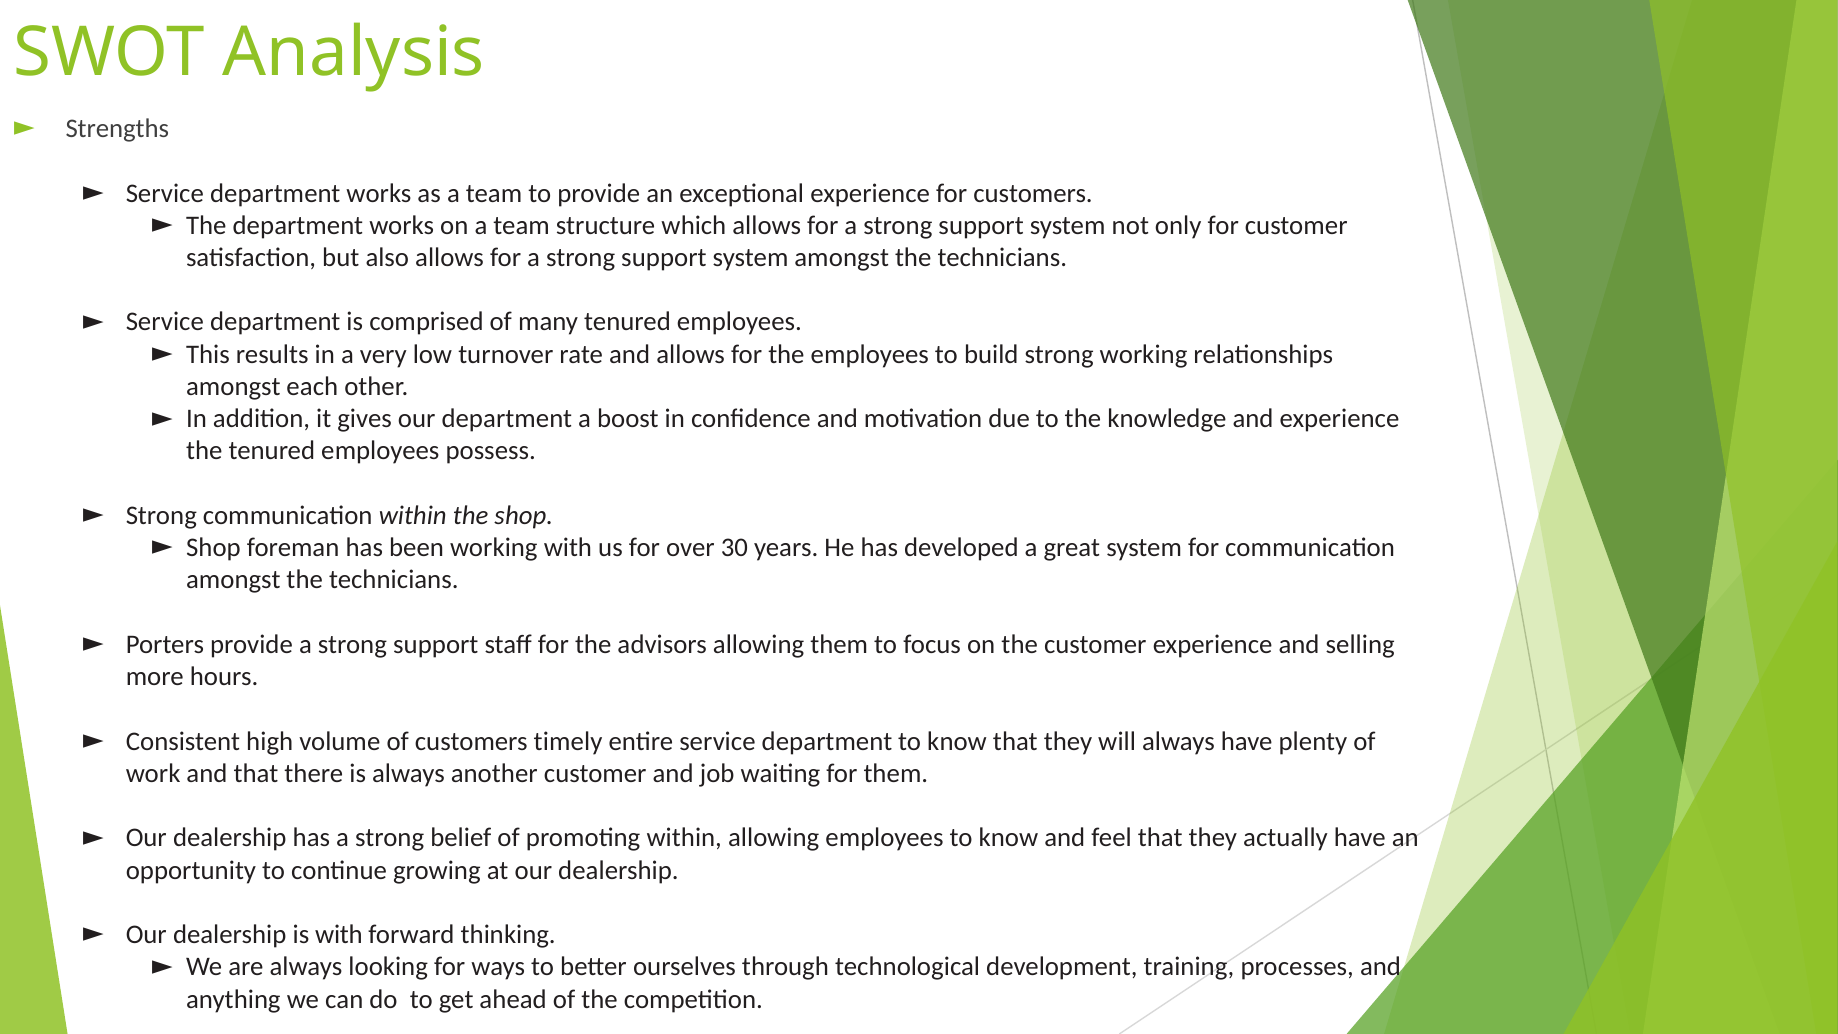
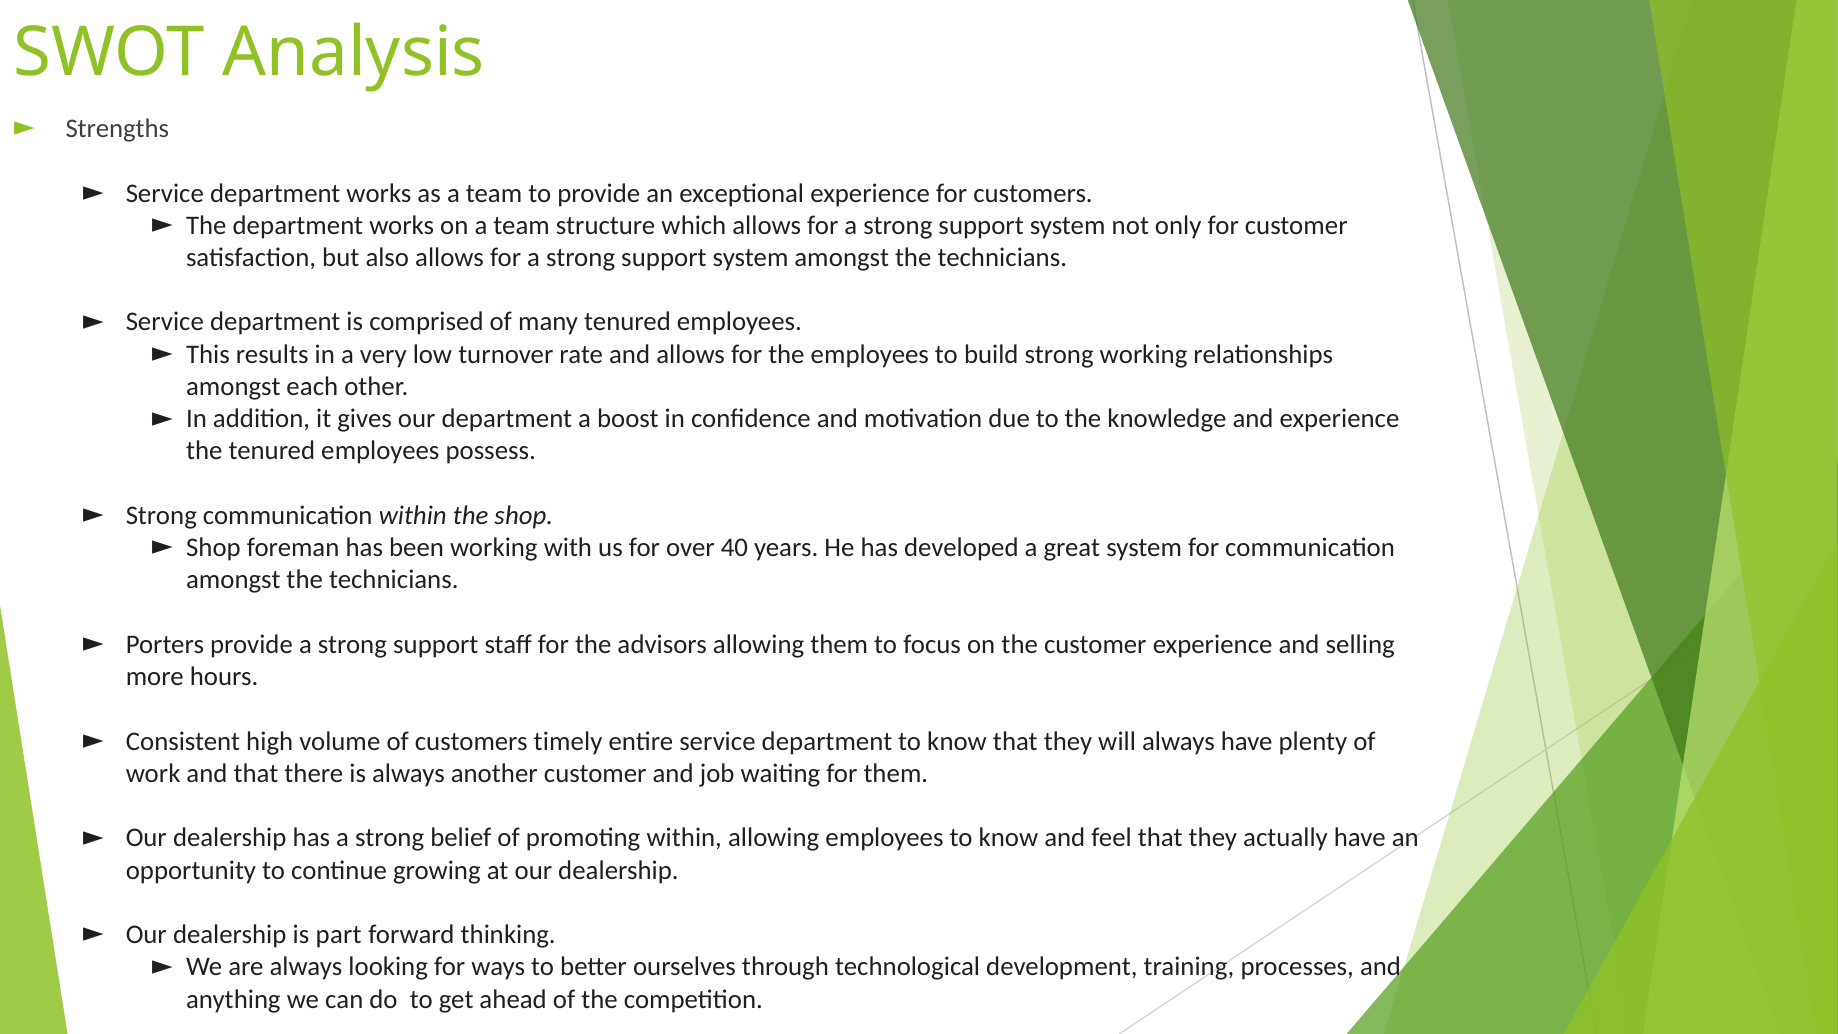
30: 30 -> 40
is with: with -> part
